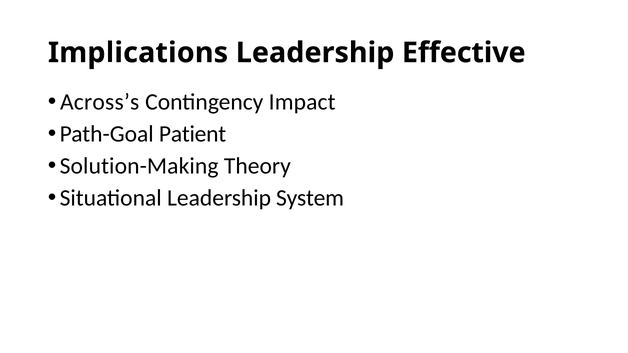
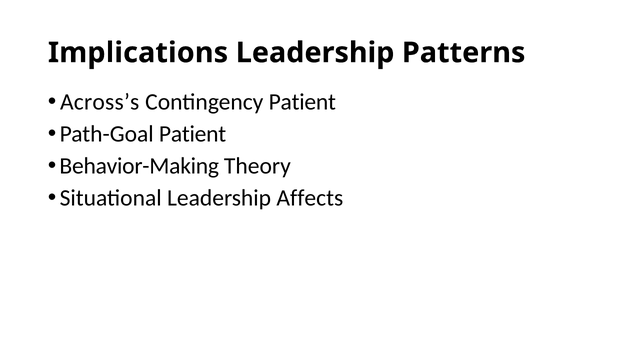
Effective: Effective -> Patterns
Contingency Impact: Impact -> Patient
Solution-Making: Solution-Making -> Behavior-Making
System: System -> Affects
